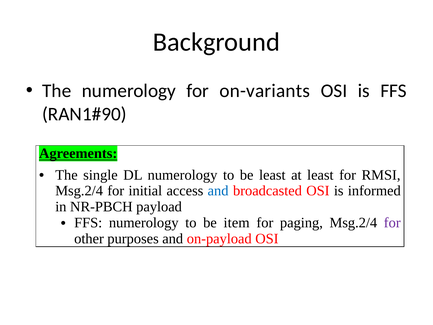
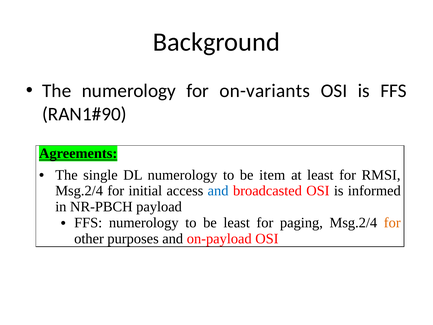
be least: least -> item
be item: item -> least
for at (392, 223) colour: purple -> orange
